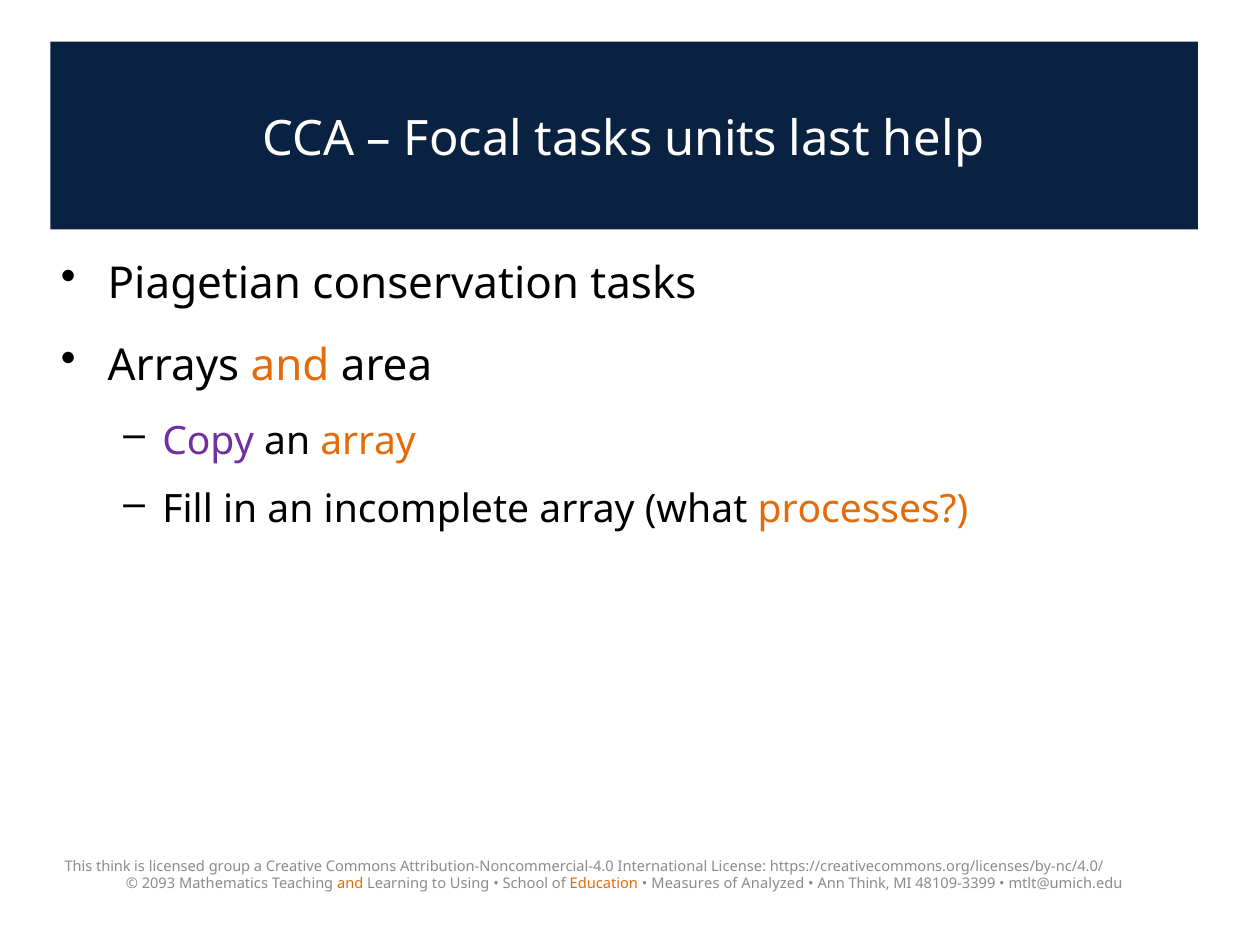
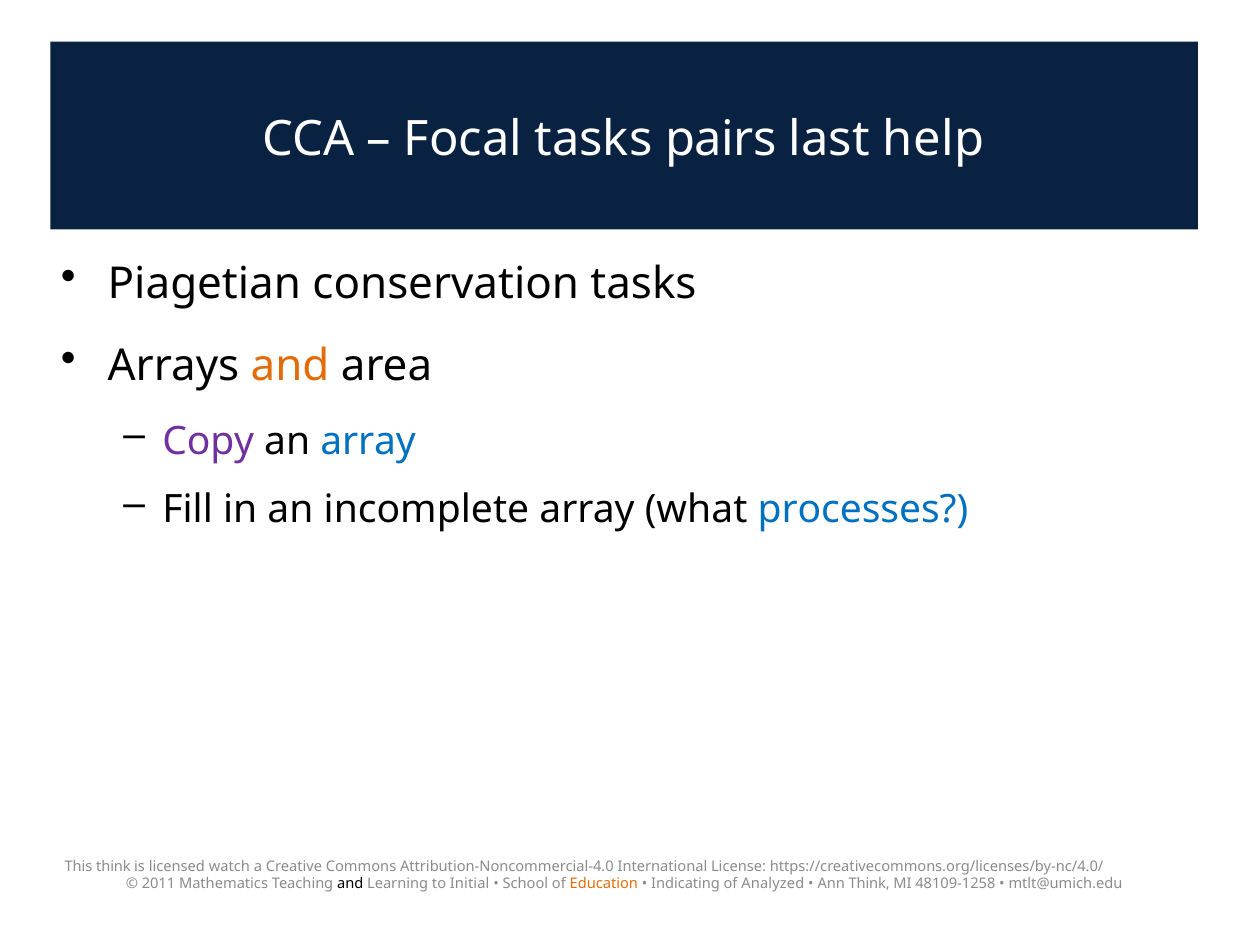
units: units -> pairs
array at (368, 441) colour: orange -> blue
processes colour: orange -> blue
group: group -> watch
2093: 2093 -> 2011
and at (350, 884) colour: orange -> black
Using: Using -> Initial
Measures: Measures -> Indicating
48109-3399: 48109-3399 -> 48109-1258
